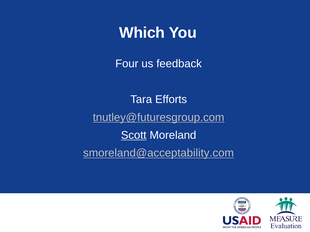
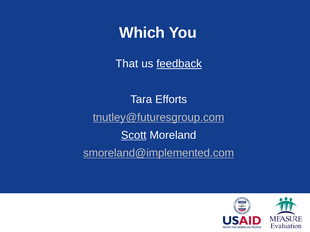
Four: Four -> That
feedback underline: none -> present
smoreland@acceptability.com: smoreland@acceptability.com -> smoreland@implemented.com
